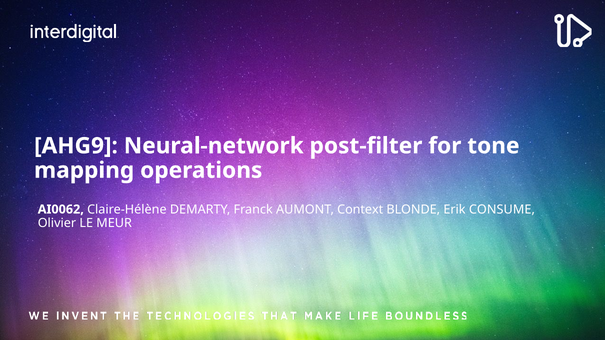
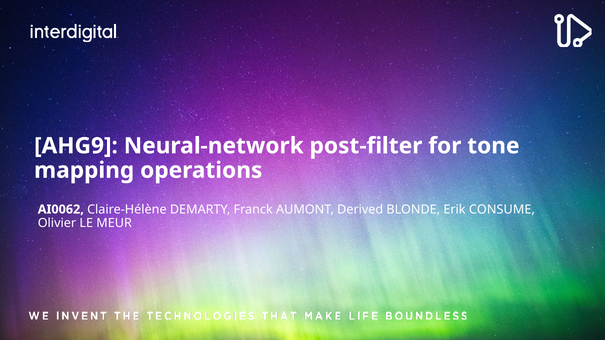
Context: Context -> Derived
